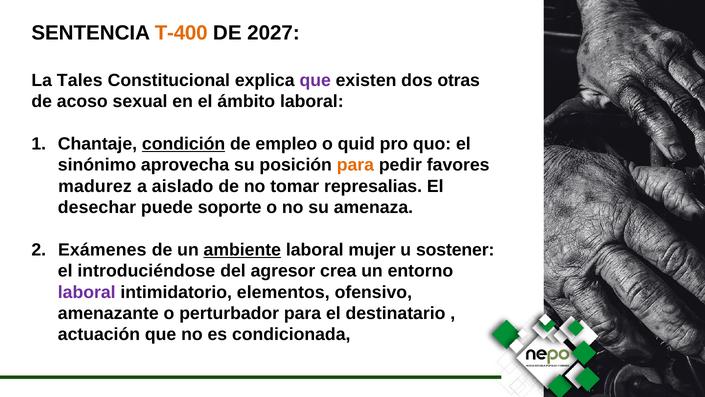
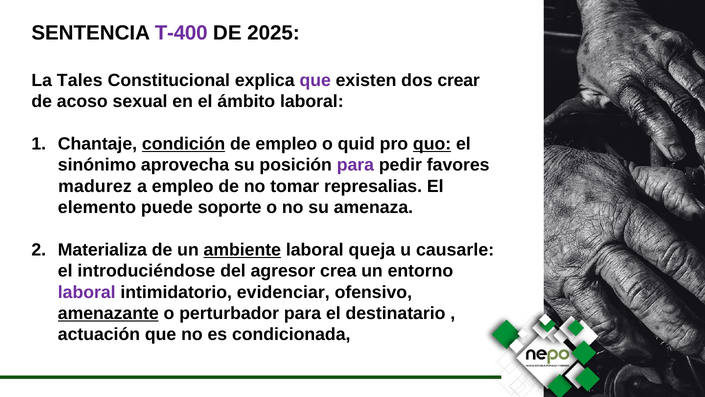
T-400 colour: orange -> purple
2027: 2027 -> 2025
otras: otras -> crear
quo underline: none -> present
para at (355, 165) colour: orange -> purple
a aislado: aislado -> empleo
desechar: desechar -> elemento
Exámenes: Exámenes -> Materializa
mujer: mujer -> queja
sostener: sostener -> causarle
elementos: elementos -> evidenciar
amenazante underline: none -> present
